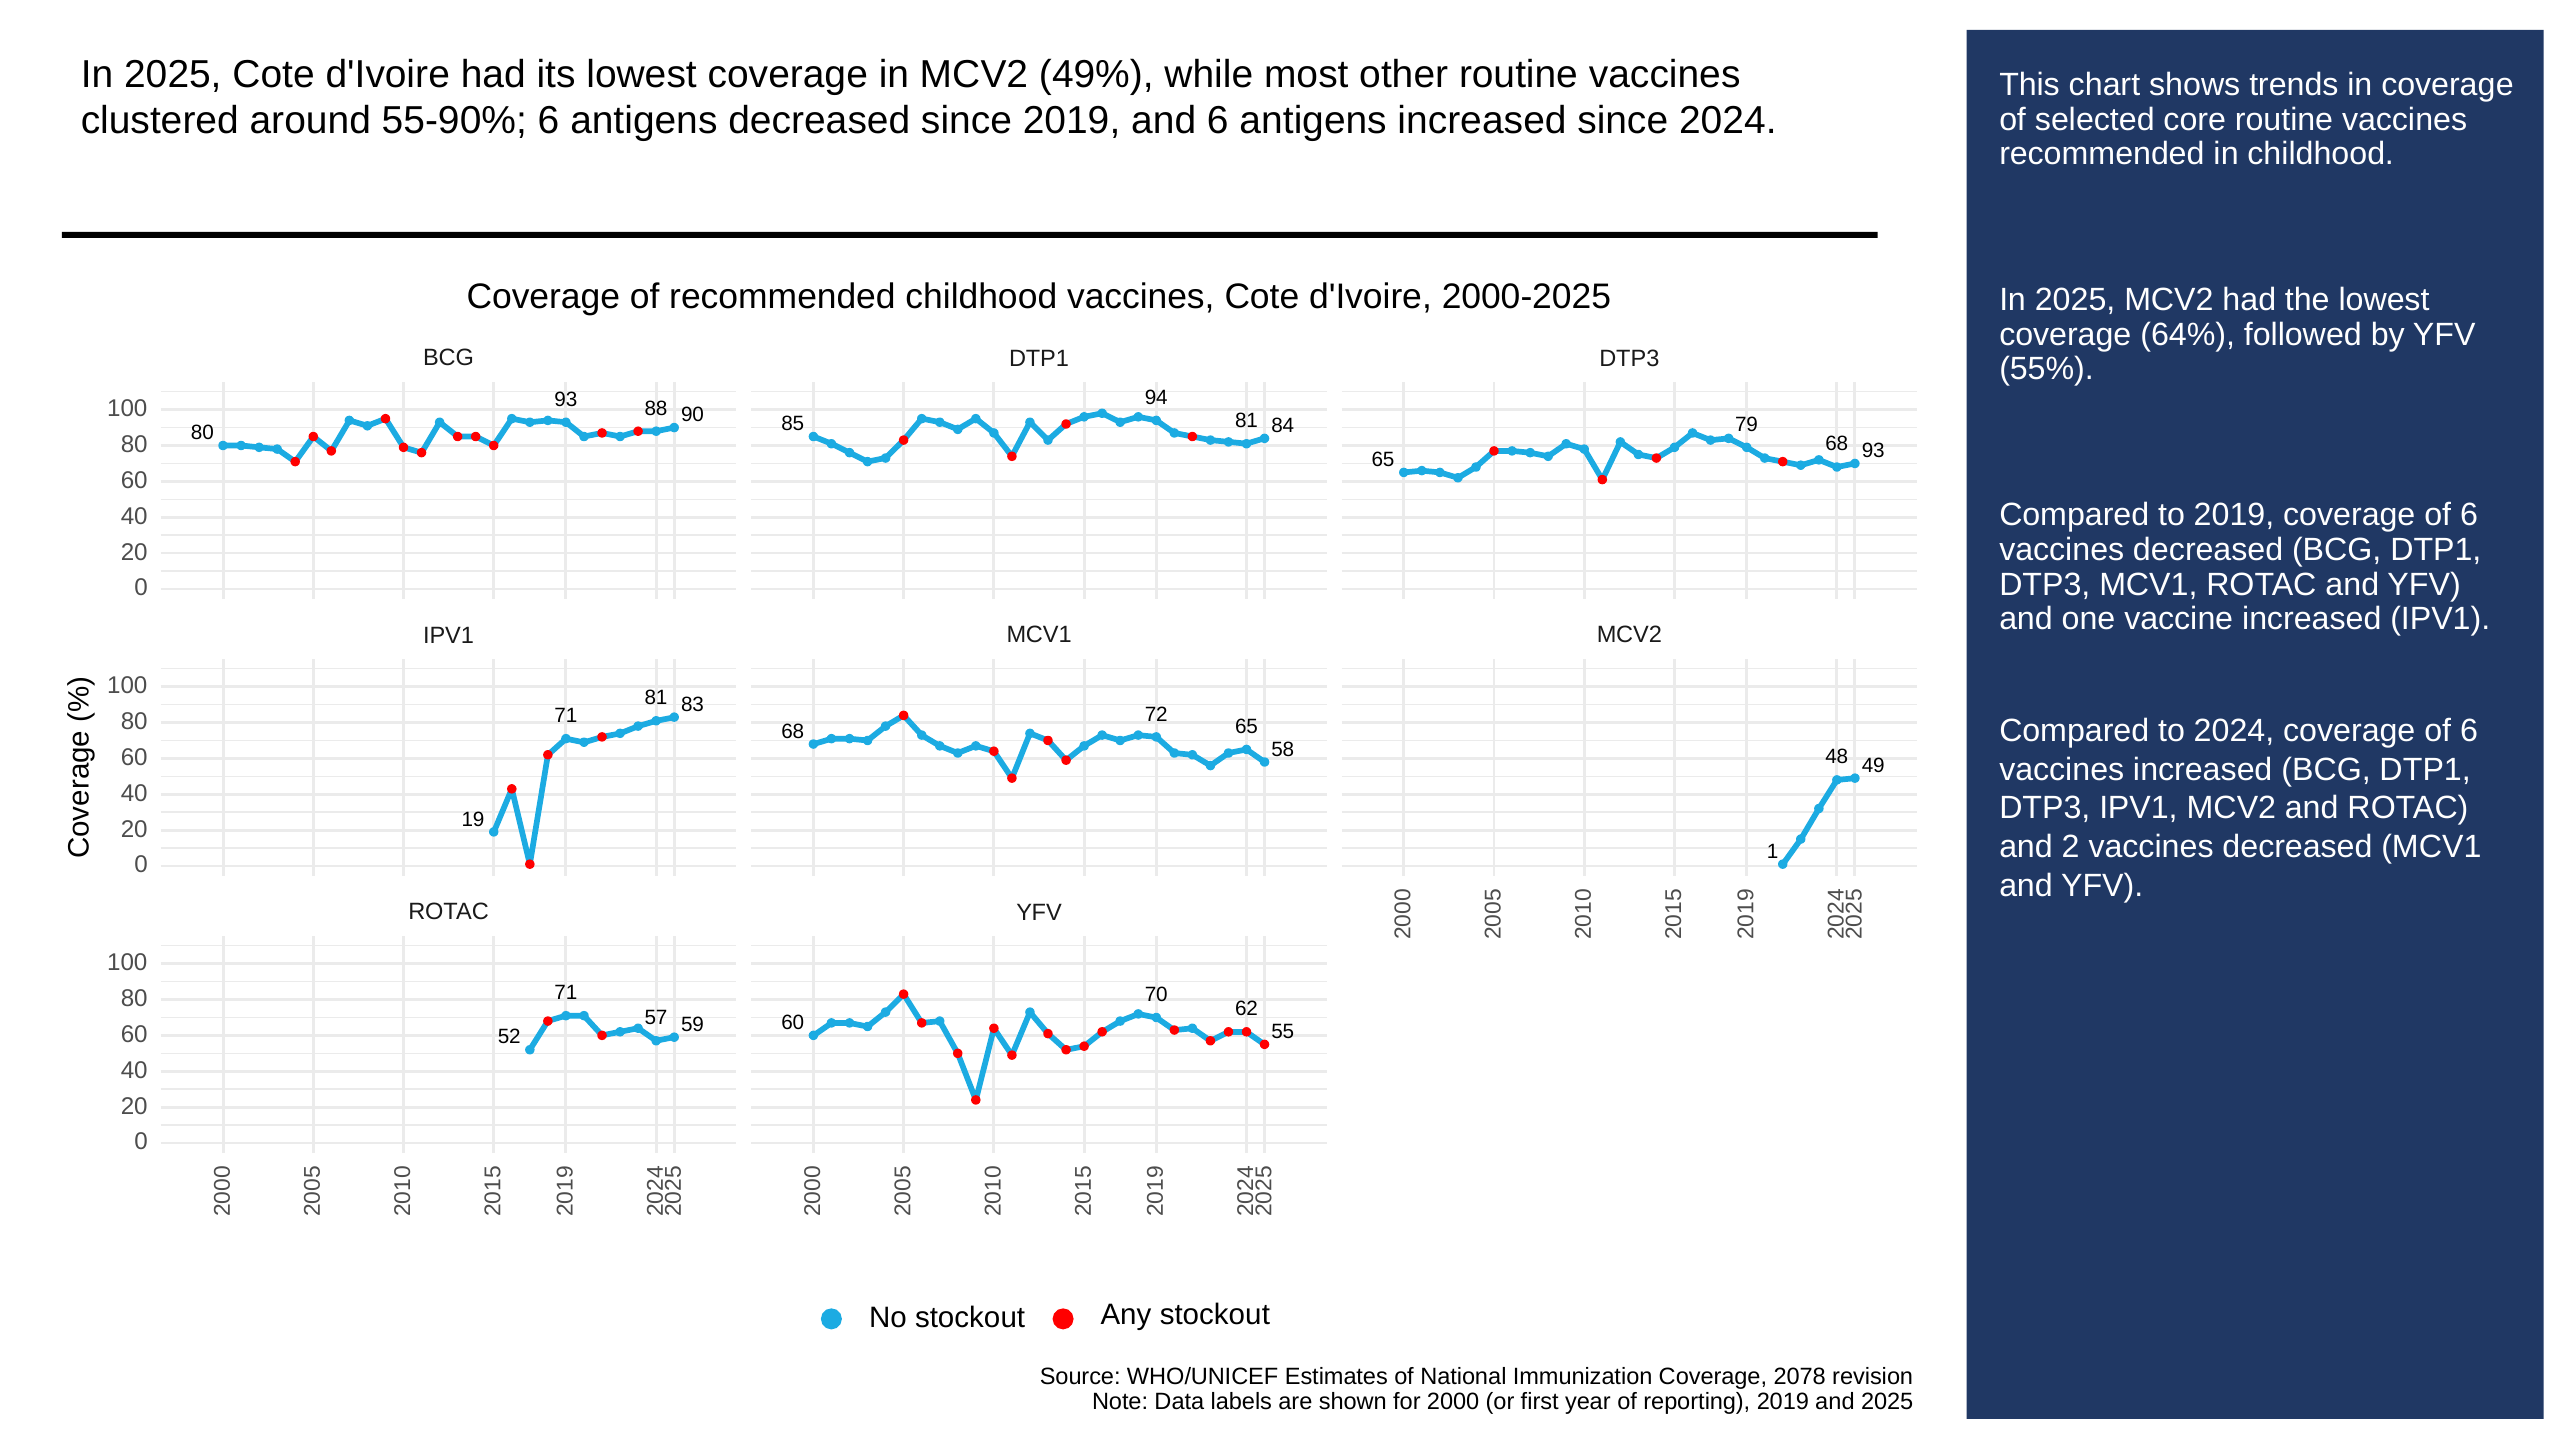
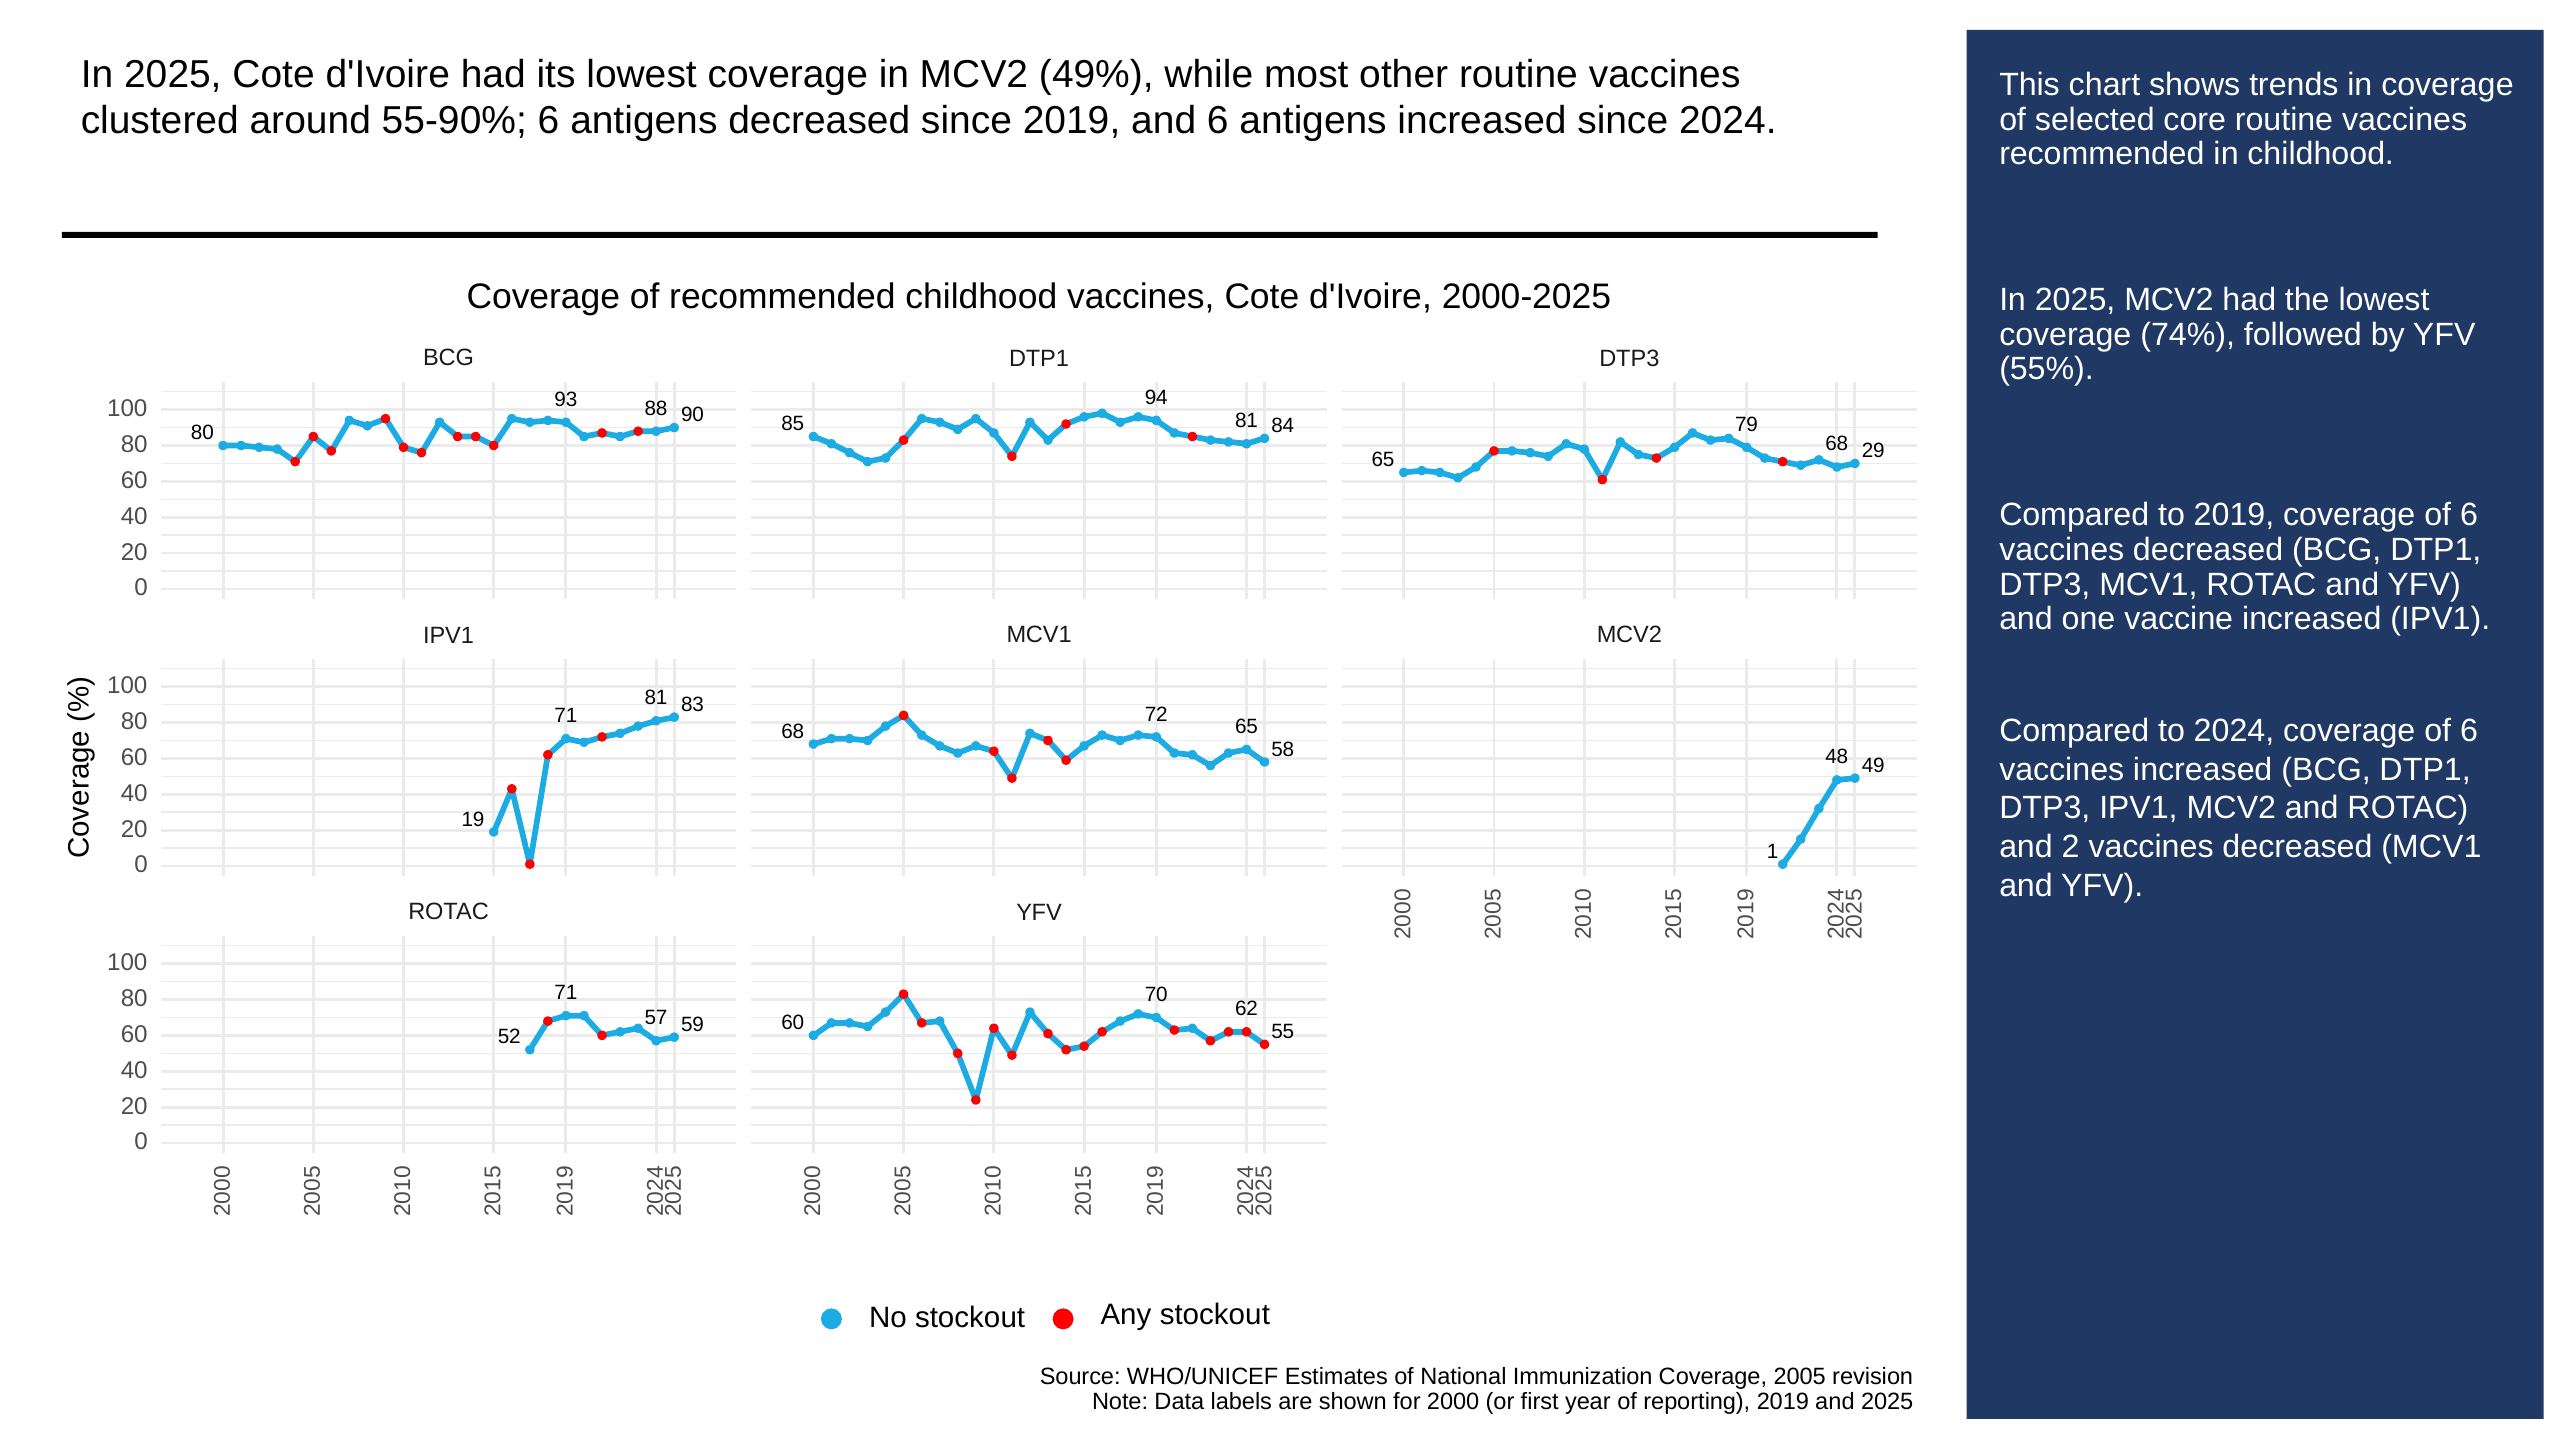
64%: 64% -> 74%
65 93: 93 -> 29
2078: 2078 -> 2005
